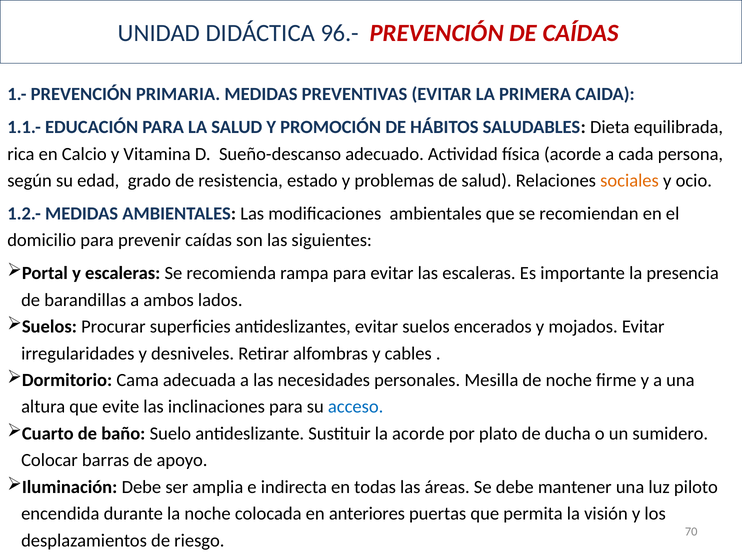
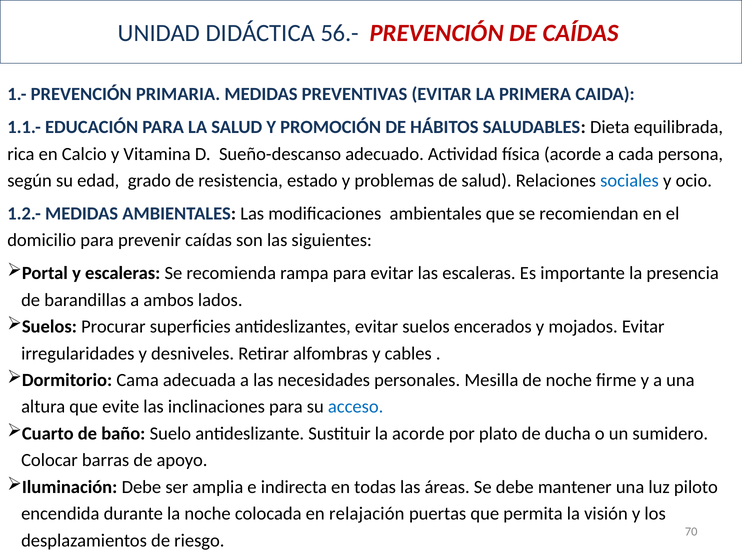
96.-: 96.- -> 56.-
sociales colour: orange -> blue
anteriores: anteriores -> relajación
